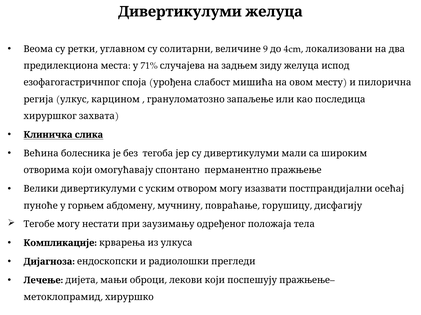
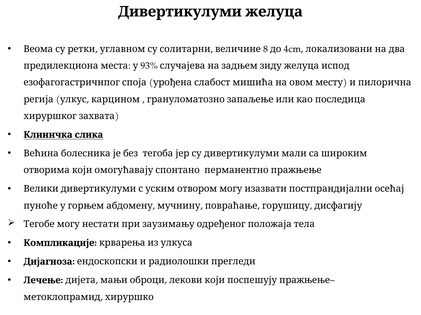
9: 9 -> 8
71%: 71% -> 93%
